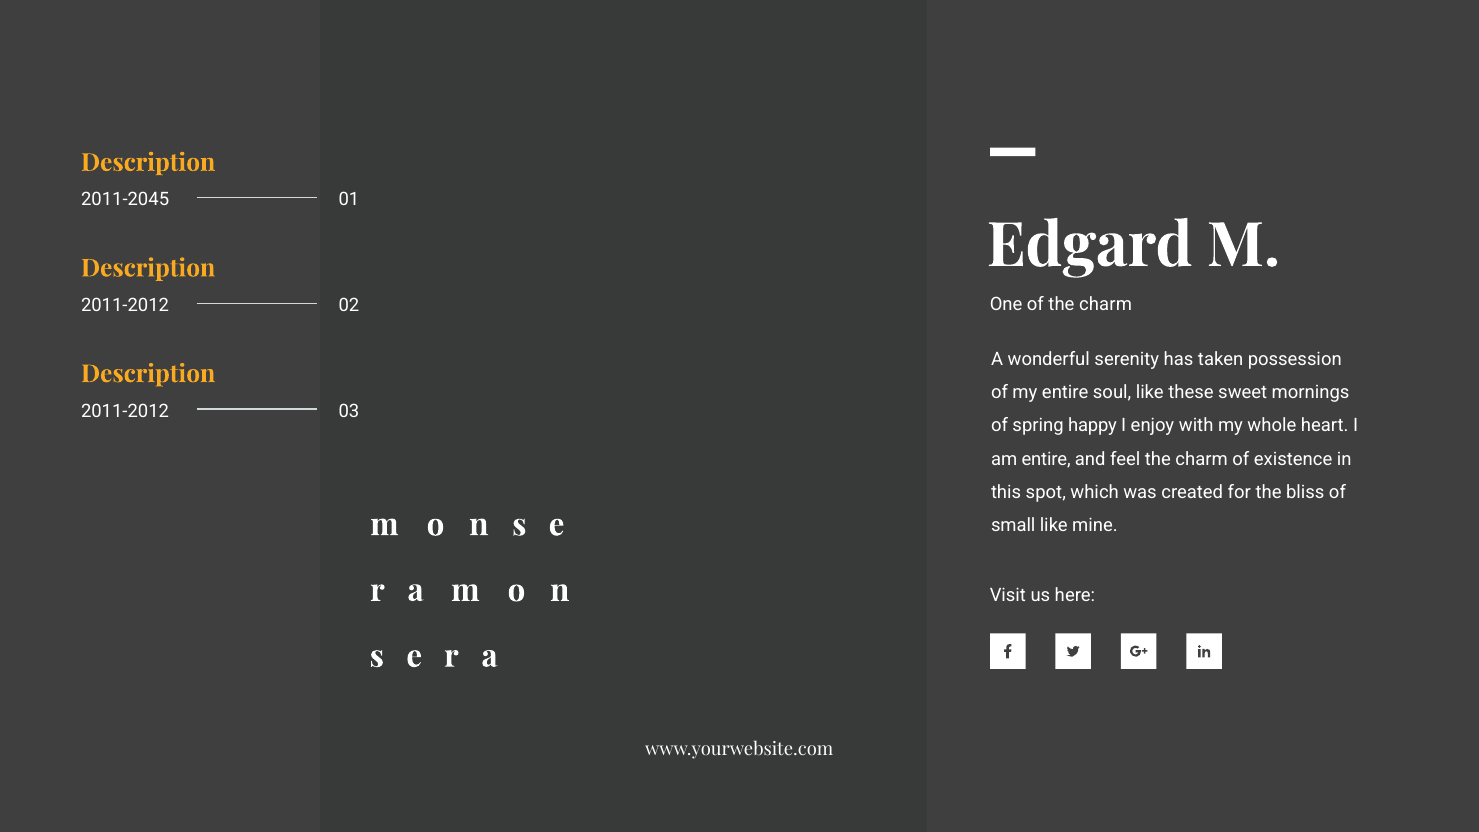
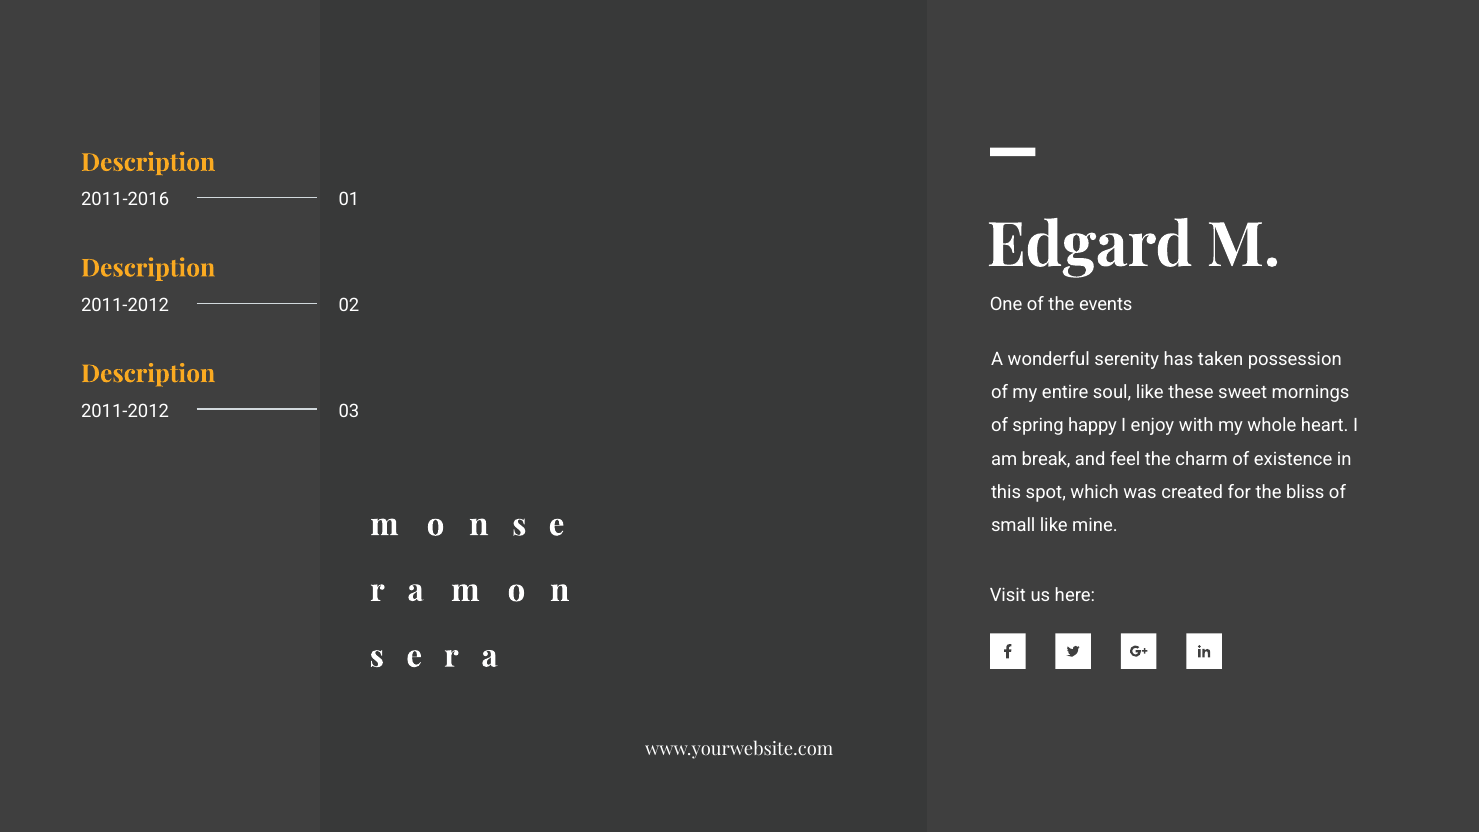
2011-2045: 2011-2045 -> 2011-2016
of the charm: charm -> events
am entire: entire -> break
